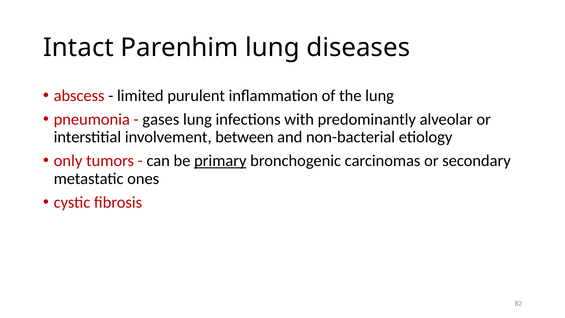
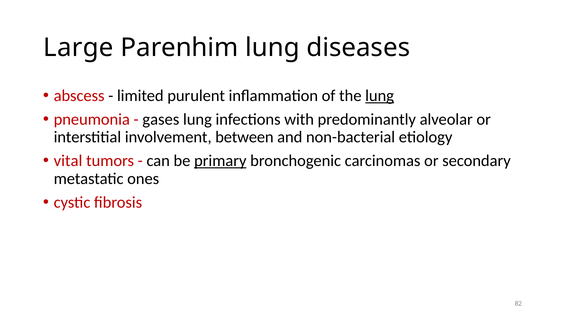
Intact: Intact -> Large
lung at (380, 96) underline: none -> present
only: only -> vital
